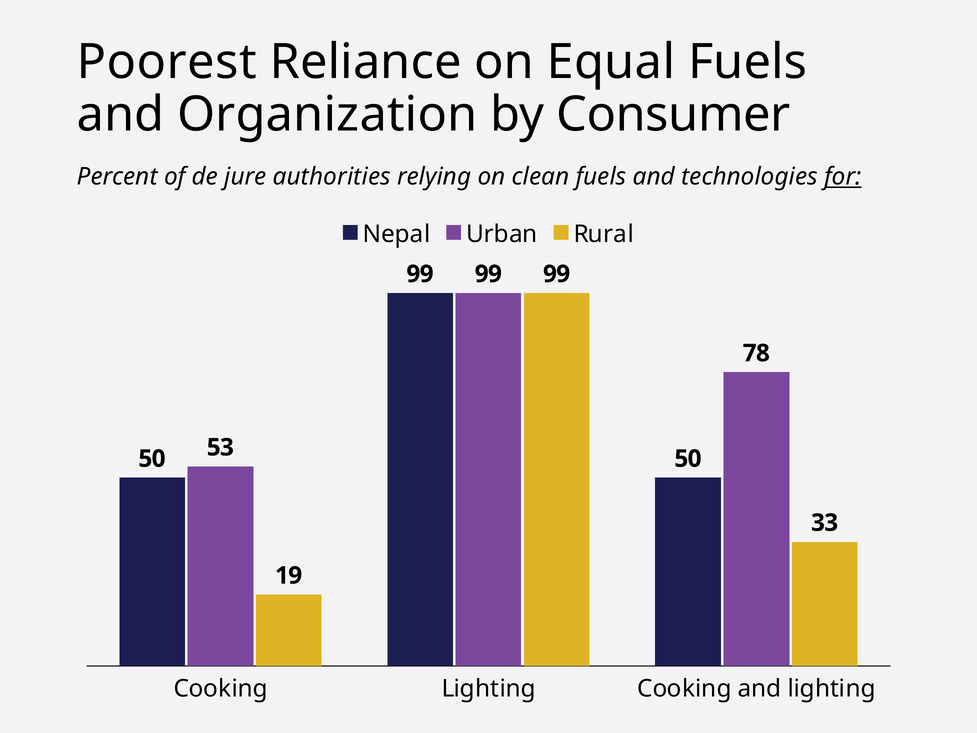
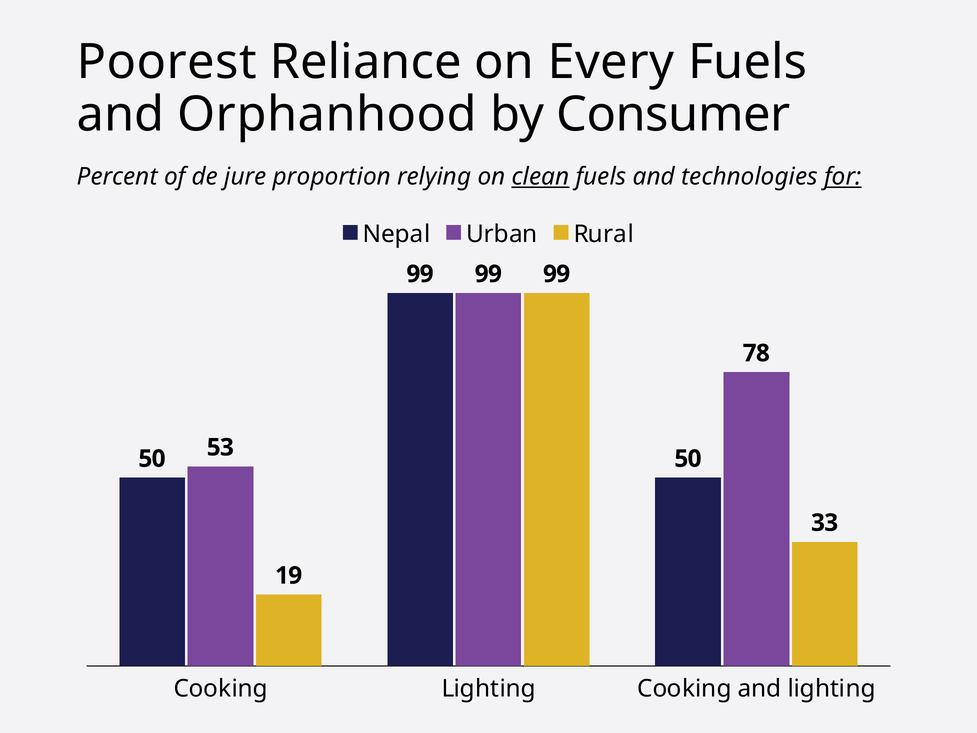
Equal: Equal -> Every
Organization: Organization -> Orphanhood
authorities: authorities -> proportion
clean underline: none -> present
